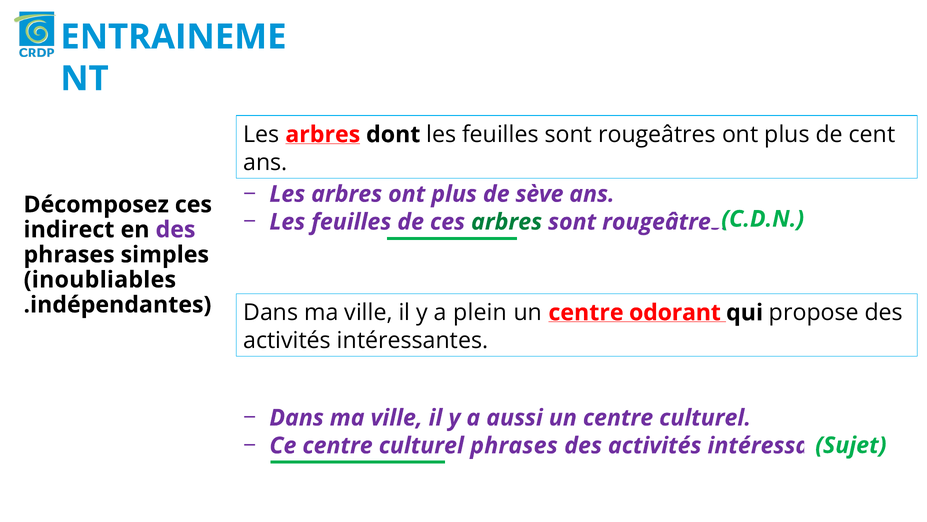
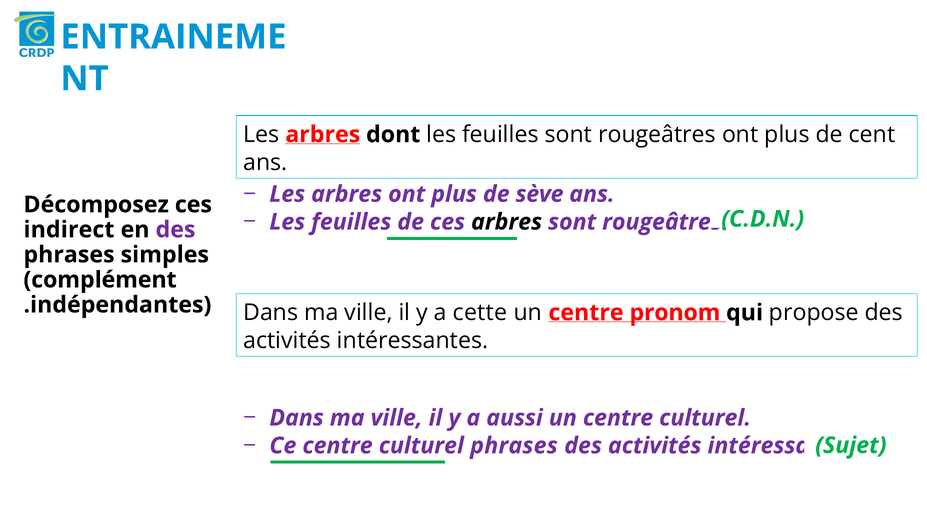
arbres at (507, 222) colour: green -> black
inoubliables: inoubliables -> complément
plein: plein -> cette
odorant: odorant -> pronom
